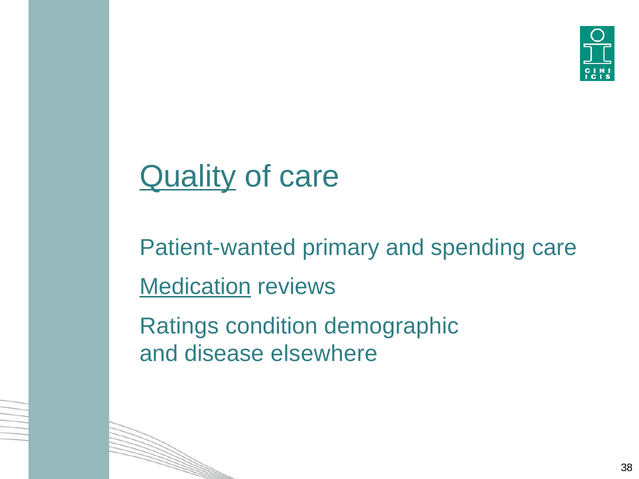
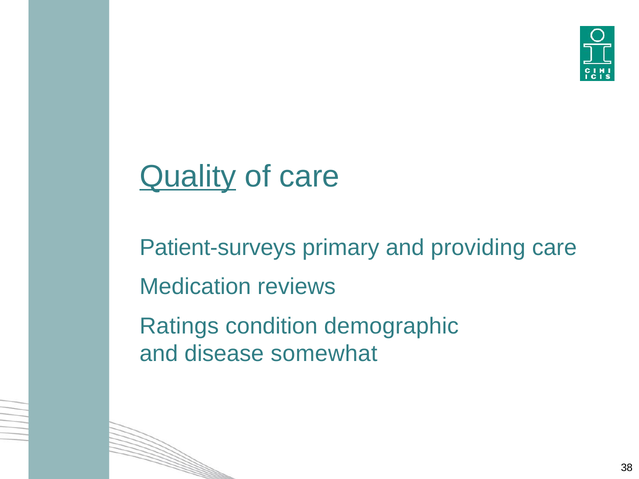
Patient-wanted: Patient-wanted -> Patient-surveys
spending: spending -> providing
Medication underline: present -> none
elsewhere: elsewhere -> somewhat
